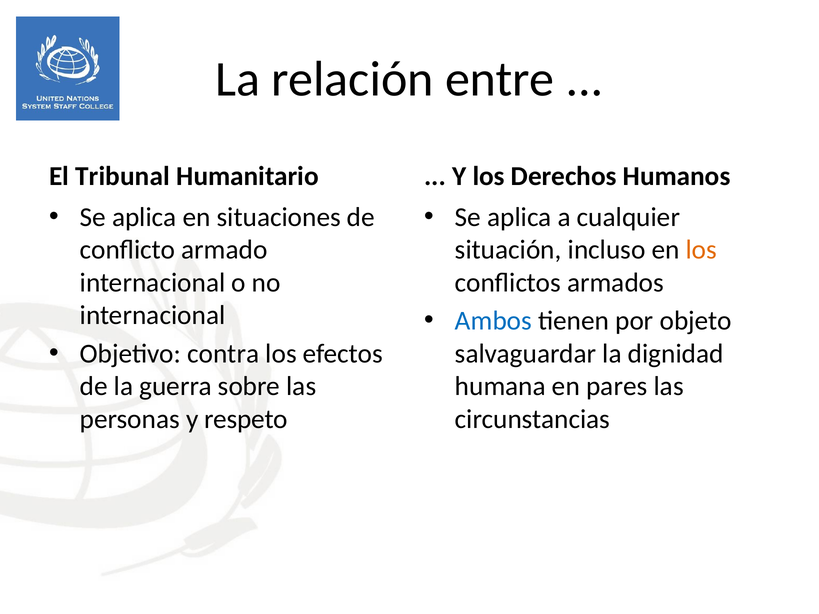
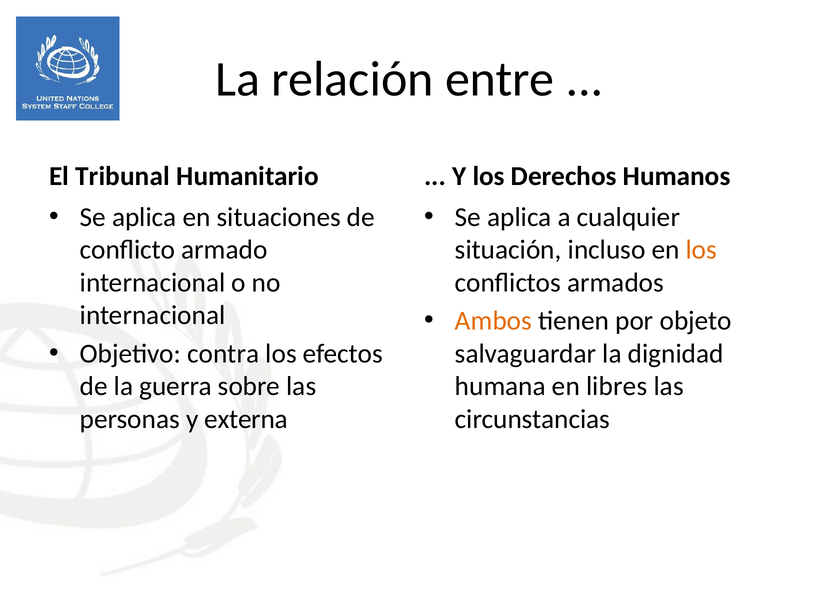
Ambos colour: blue -> orange
pares: pares -> libres
respeto: respeto -> externa
